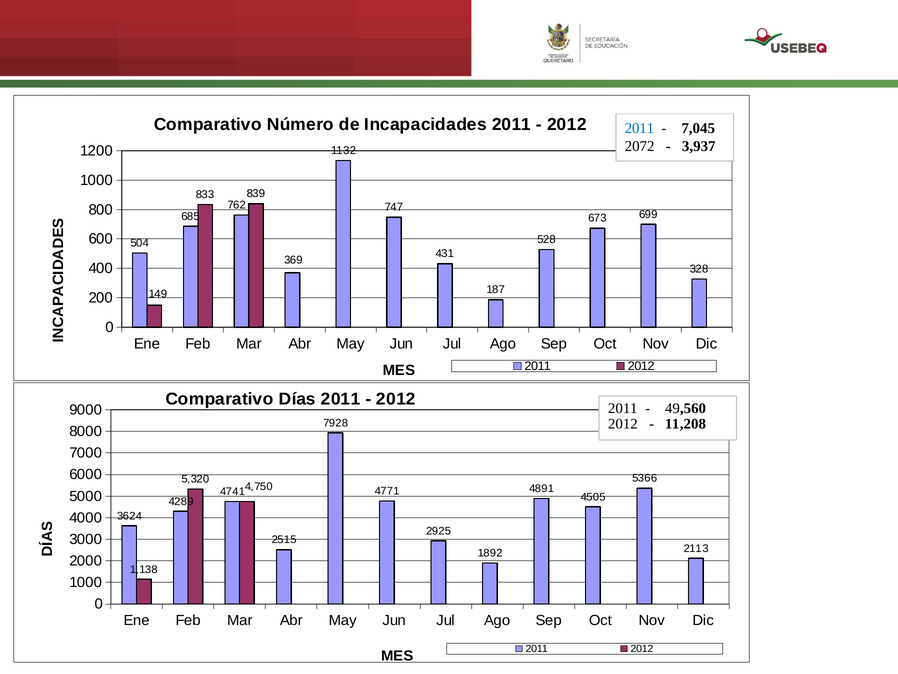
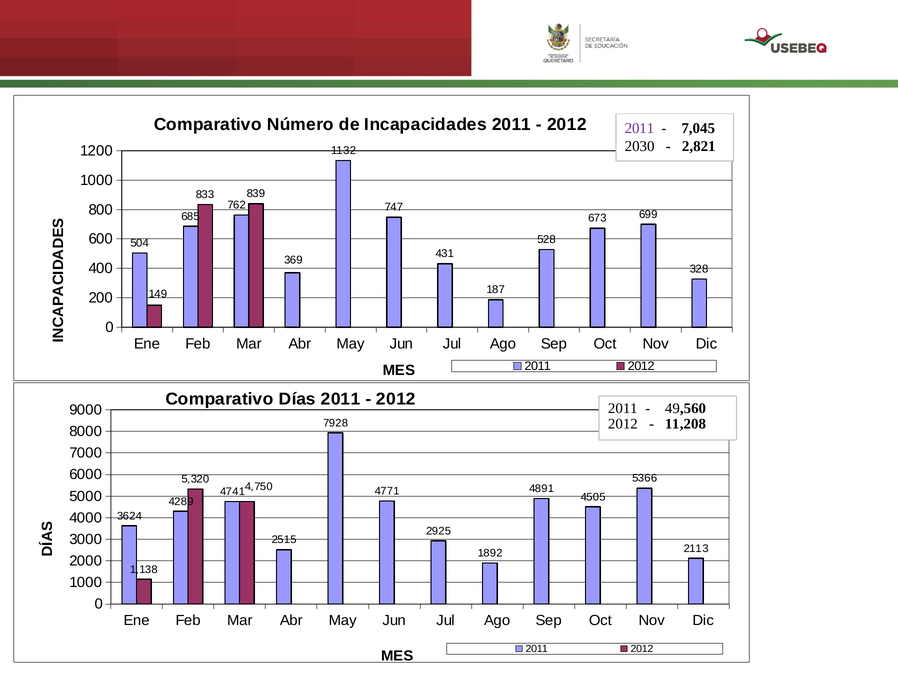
2011 at (639, 128) colour: blue -> purple
2072: 2072 -> 2030
3,937: 3,937 -> 2,821
